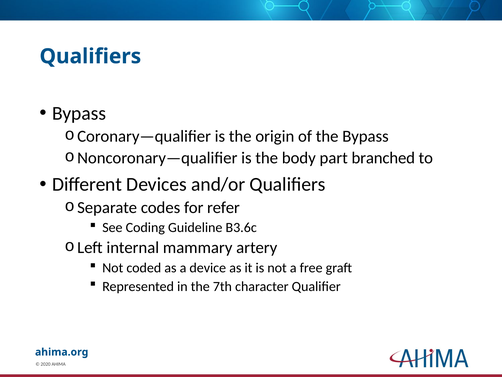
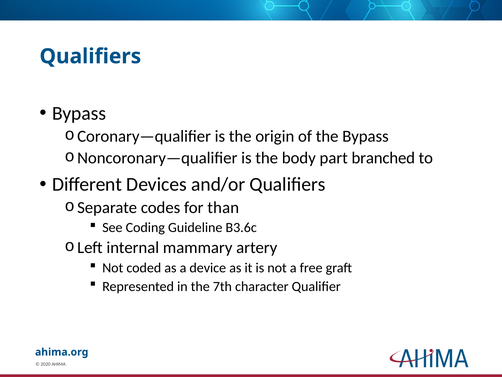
refer: refer -> than
